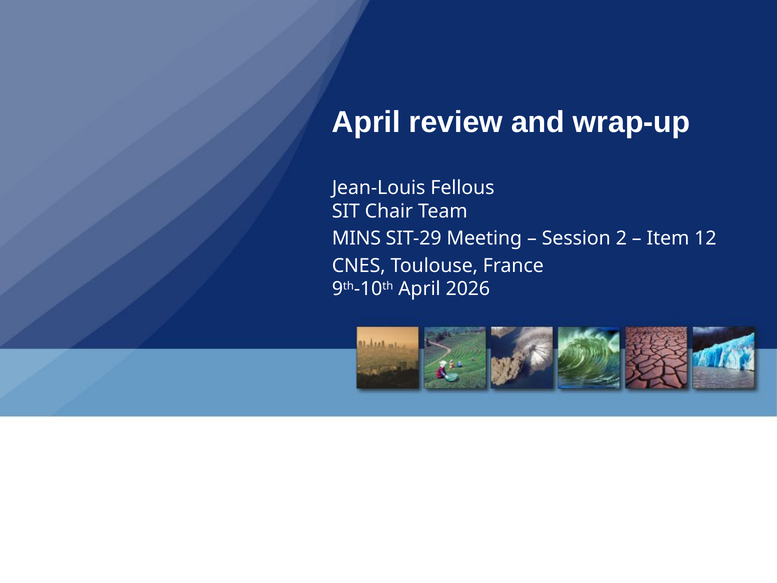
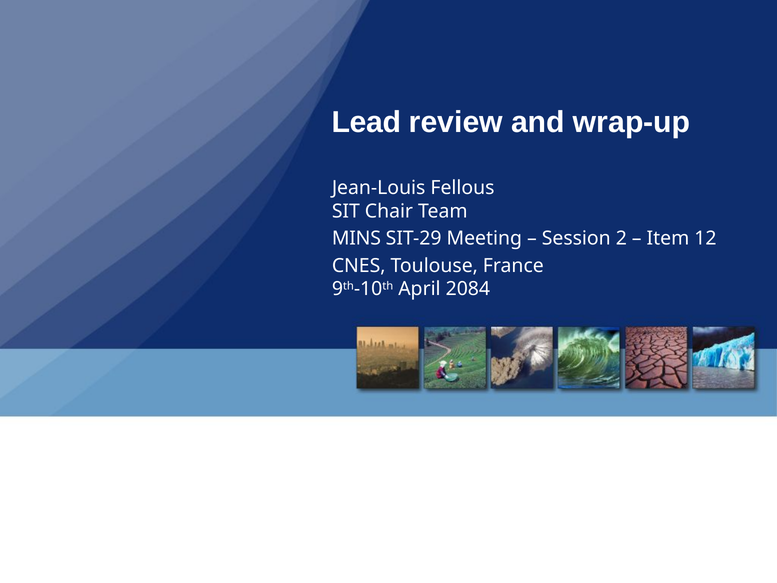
April at (366, 122): April -> Lead
2026: 2026 -> 2084
